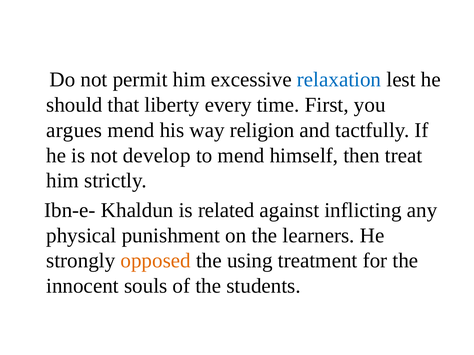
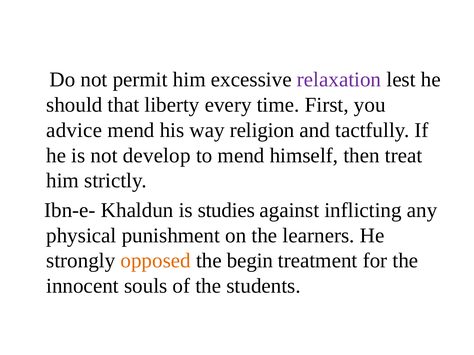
relaxation colour: blue -> purple
argues: argues -> advice
related: related -> studies
using: using -> begin
